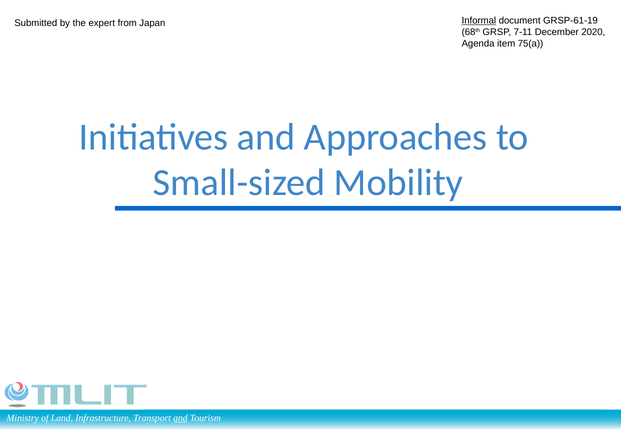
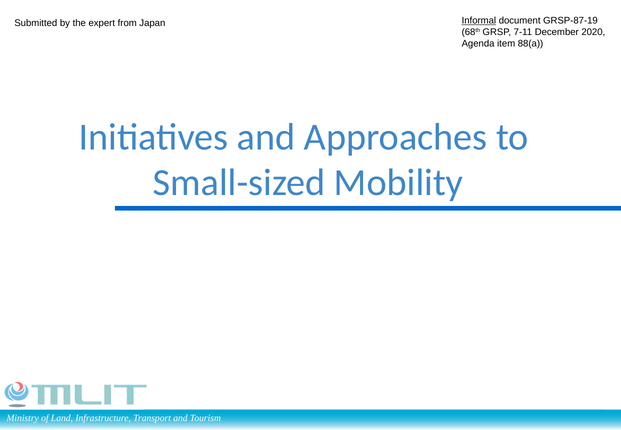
GRSP-61-19: GRSP-61-19 -> GRSP-87-19
75(a: 75(a -> 88(a
and at (180, 418) underline: present -> none
